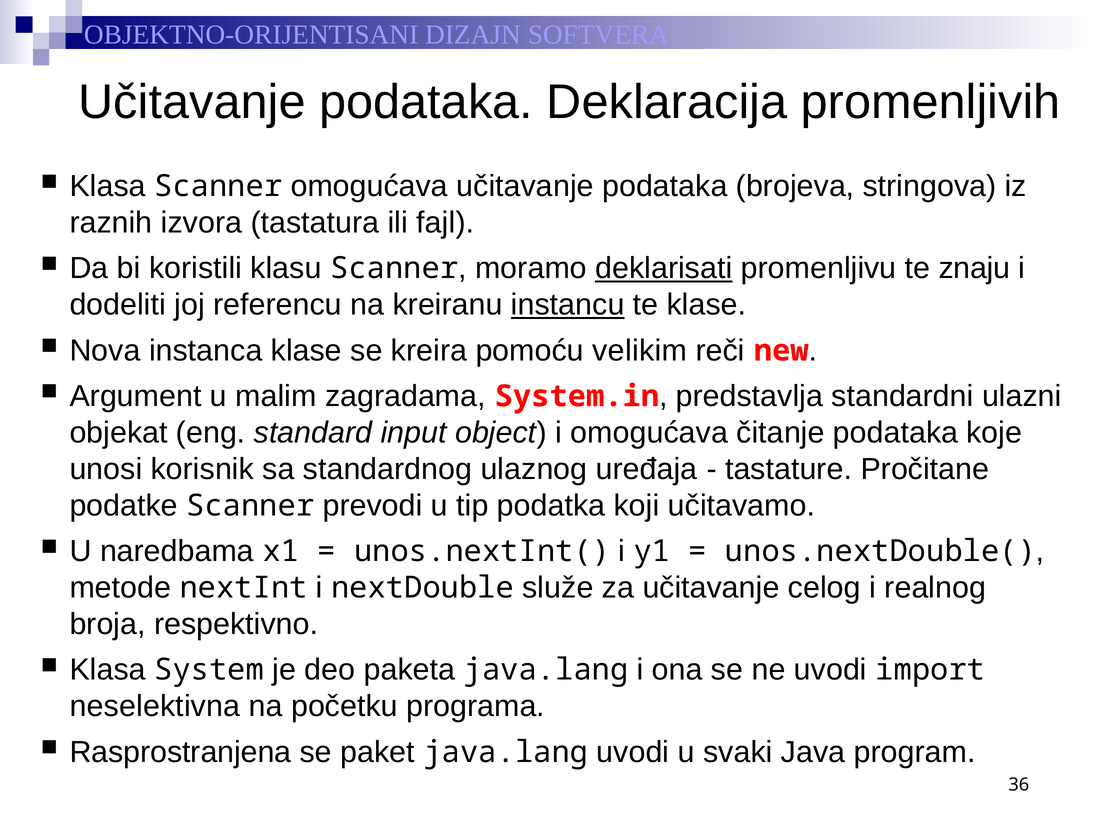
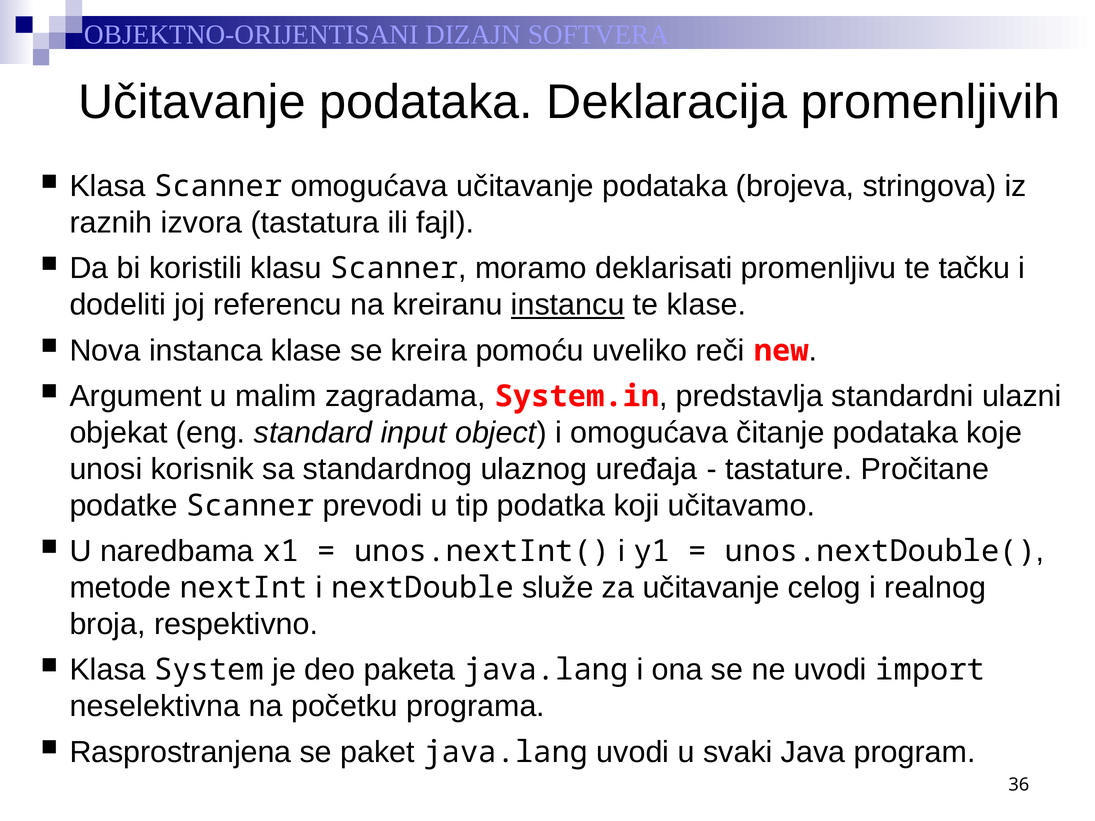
deklarisati underline: present -> none
znaju: znaju -> tačku
velikim: velikim -> uveliko
